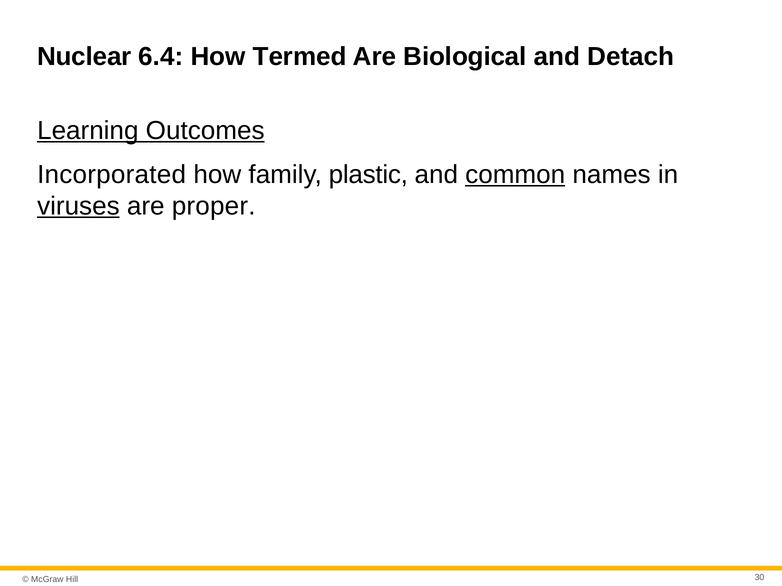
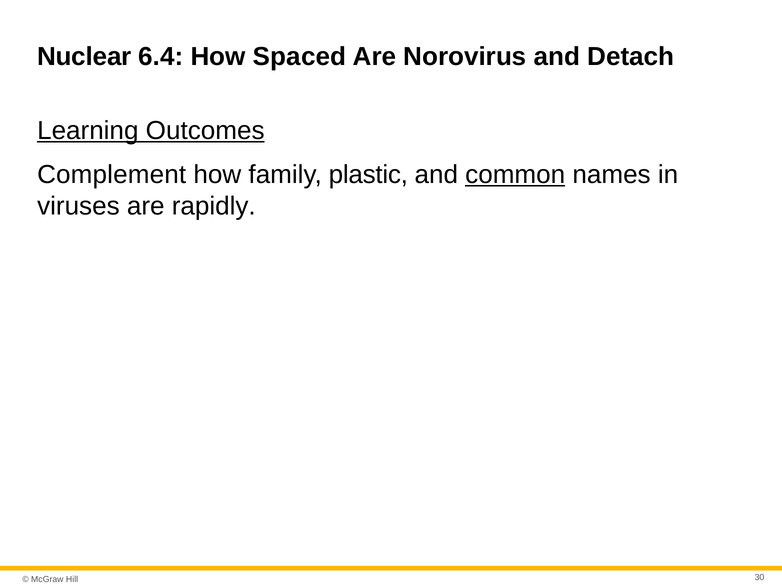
Termed: Termed -> Spaced
Biological: Biological -> Norovirus
Incorporated: Incorporated -> Complement
viruses underline: present -> none
proper: proper -> rapidly
